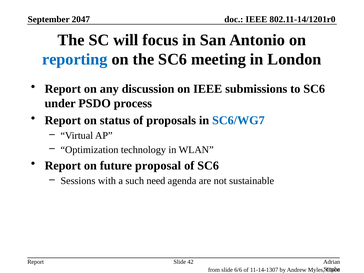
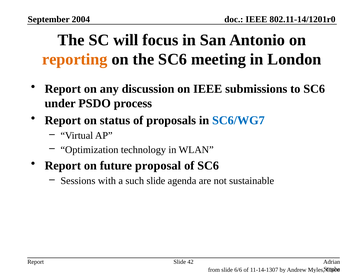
2047: 2047 -> 2004
reporting colour: blue -> orange
such need: need -> slide
